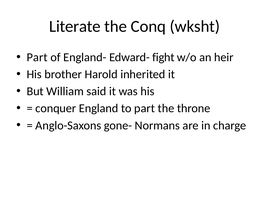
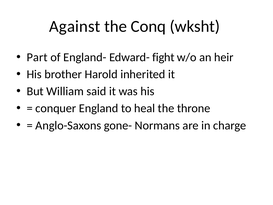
Literate: Literate -> Against
to part: part -> heal
